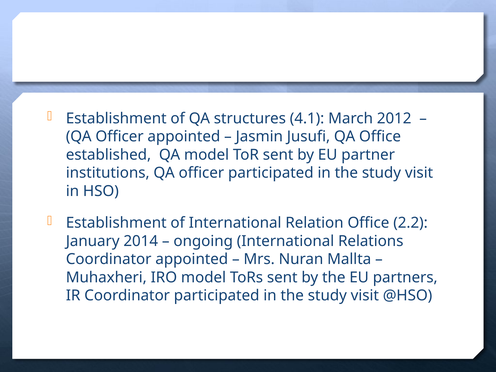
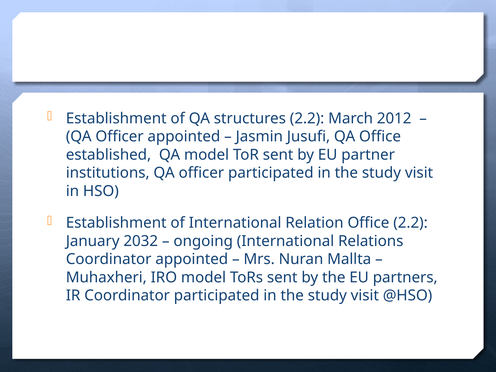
structures 4.1: 4.1 -> 2.2
2014: 2014 -> 2032
